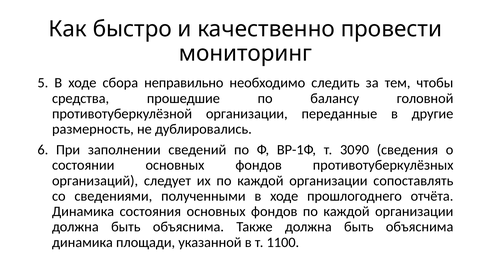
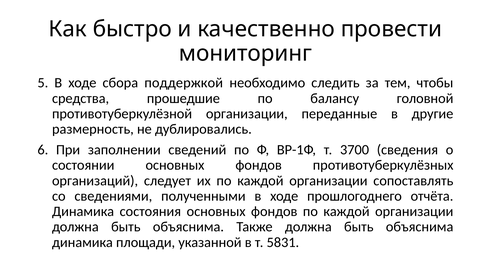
неправильно: неправильно -> поддержкой
3090: 3090 -> 3700
1100: 1100 -> 5831
